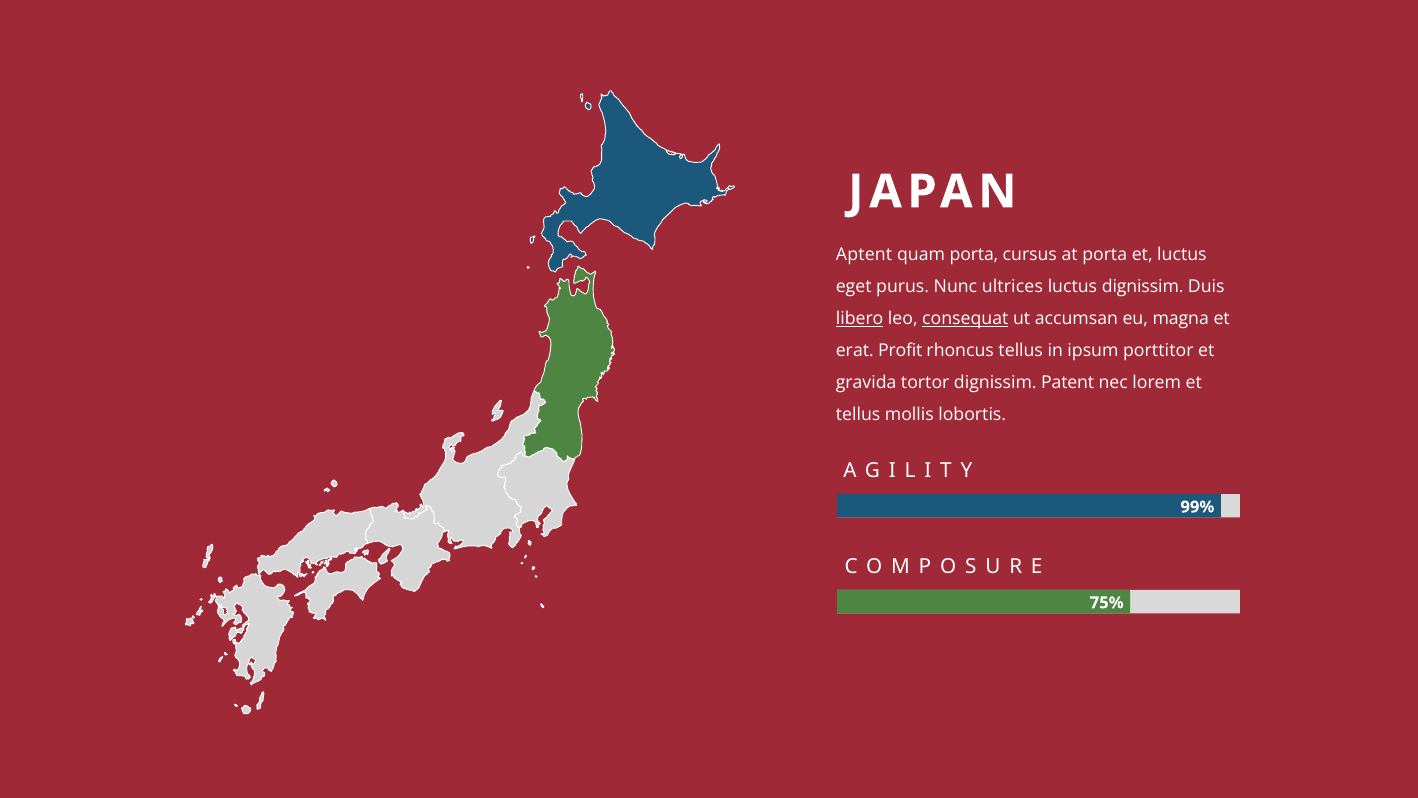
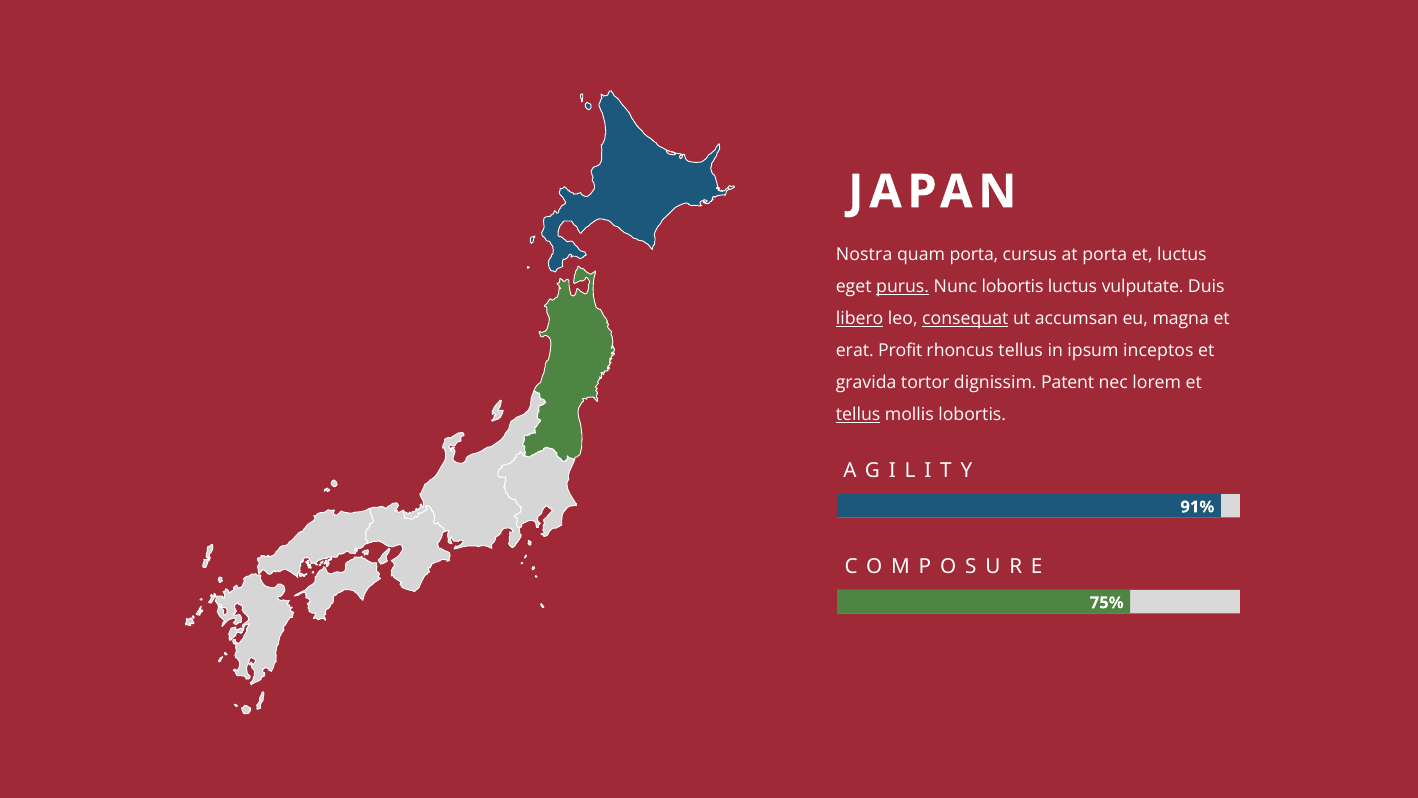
Aptent: Aptent -> Nostra
purus underline: none -> present
Nunc ultrices: ultrices -> lobortis
luctus dignissim: dignissim -> vulputate
porttitor: porttitor -> inceptos
tellus at (858, 414) underline: none -> present
99%: 99% -> 91%
